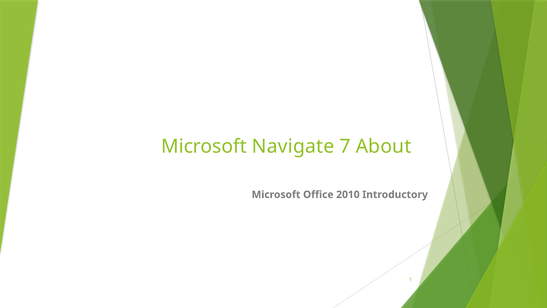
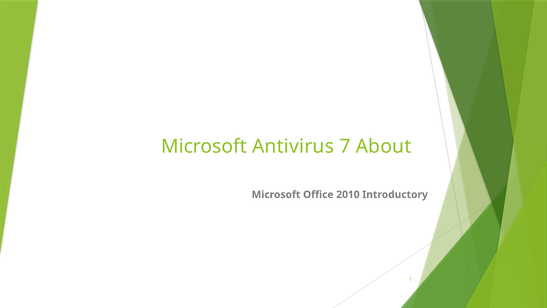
Navigate: Navigate -> Antivirus
